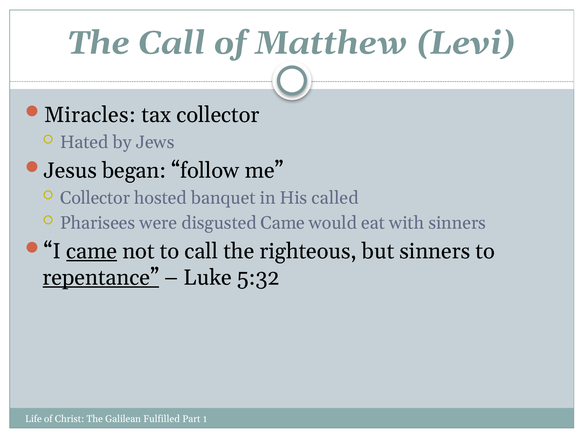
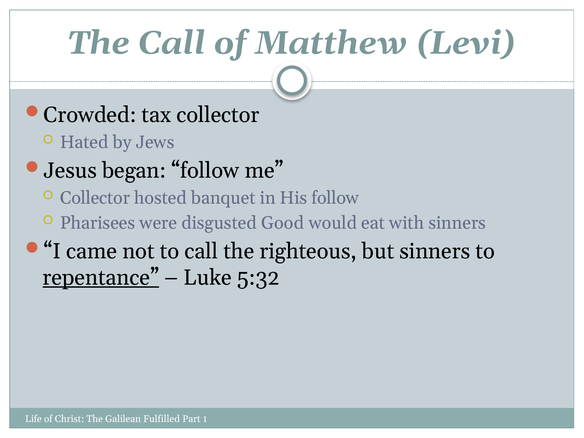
Miracles: Miracles -> Crowded
His called: called -> follow
disgusted Came: Came -> Good
came at (92, 251) underline: present -> none
